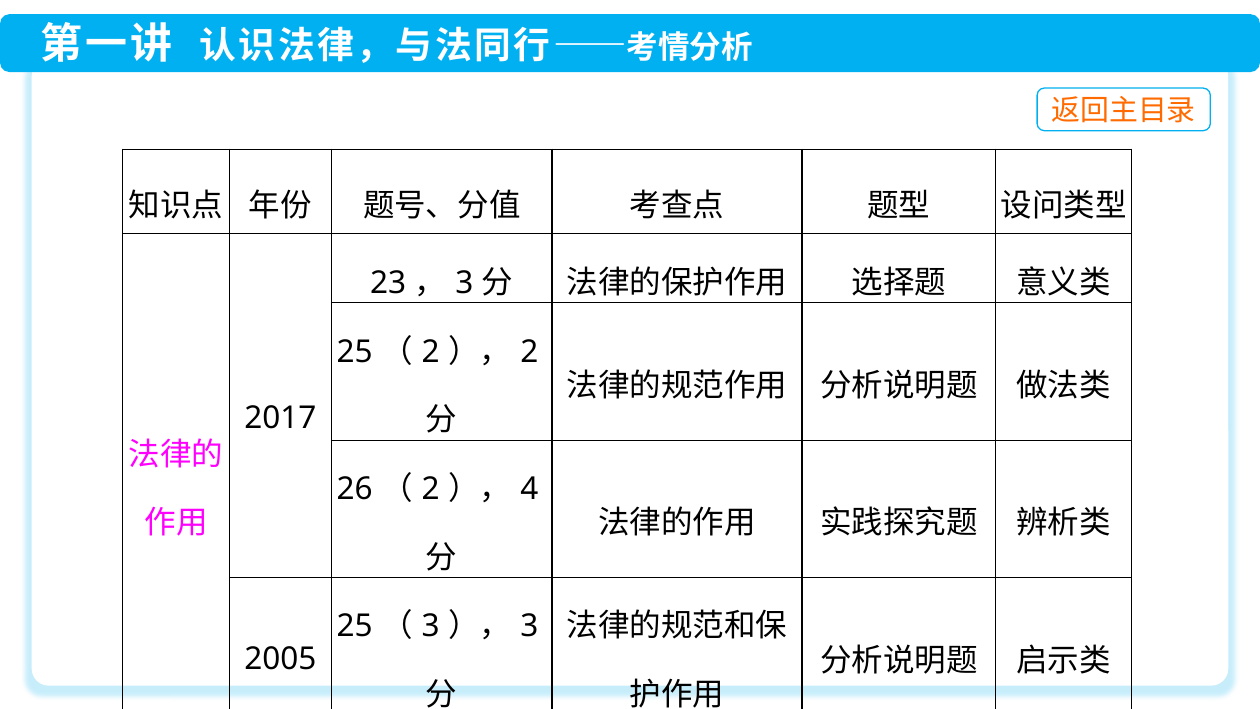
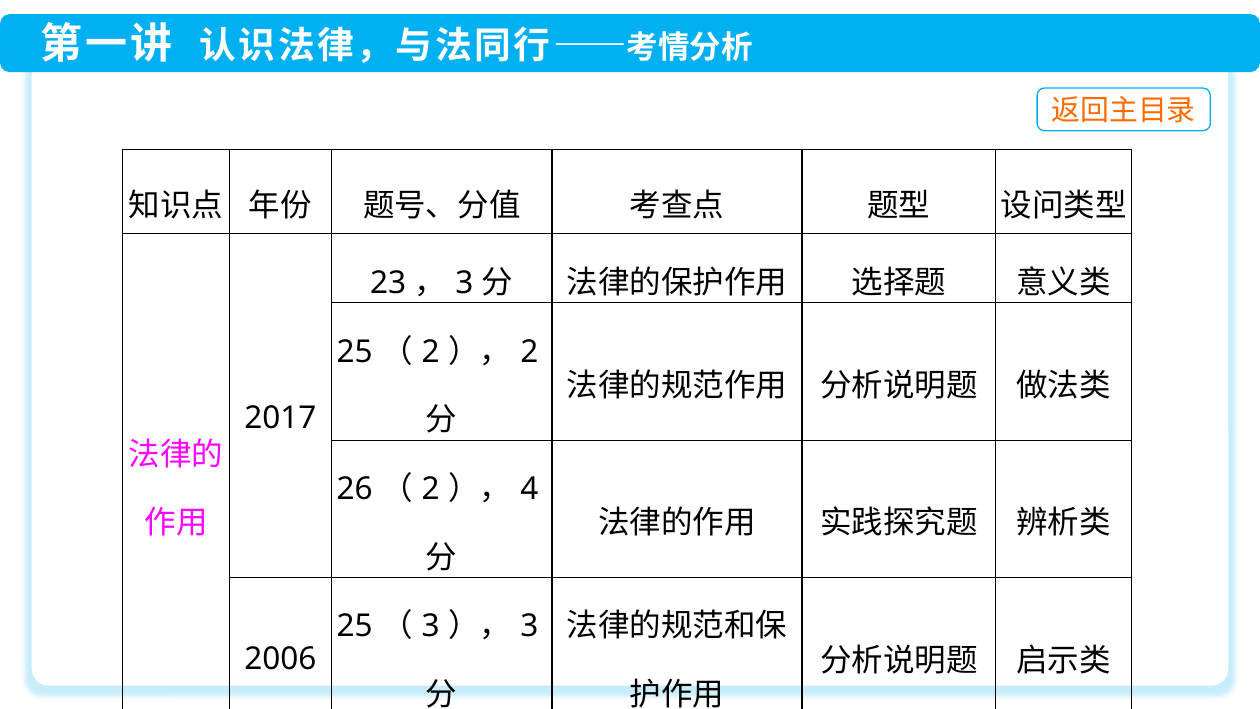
2005: 2005 -> 2006
